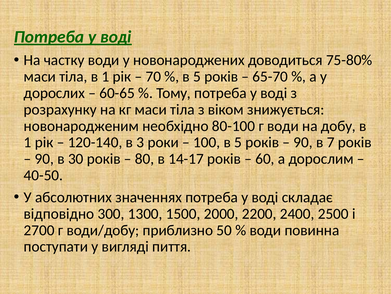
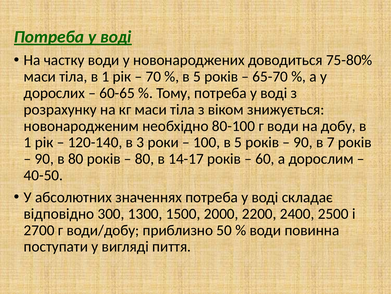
в 30: 30 -> 80
